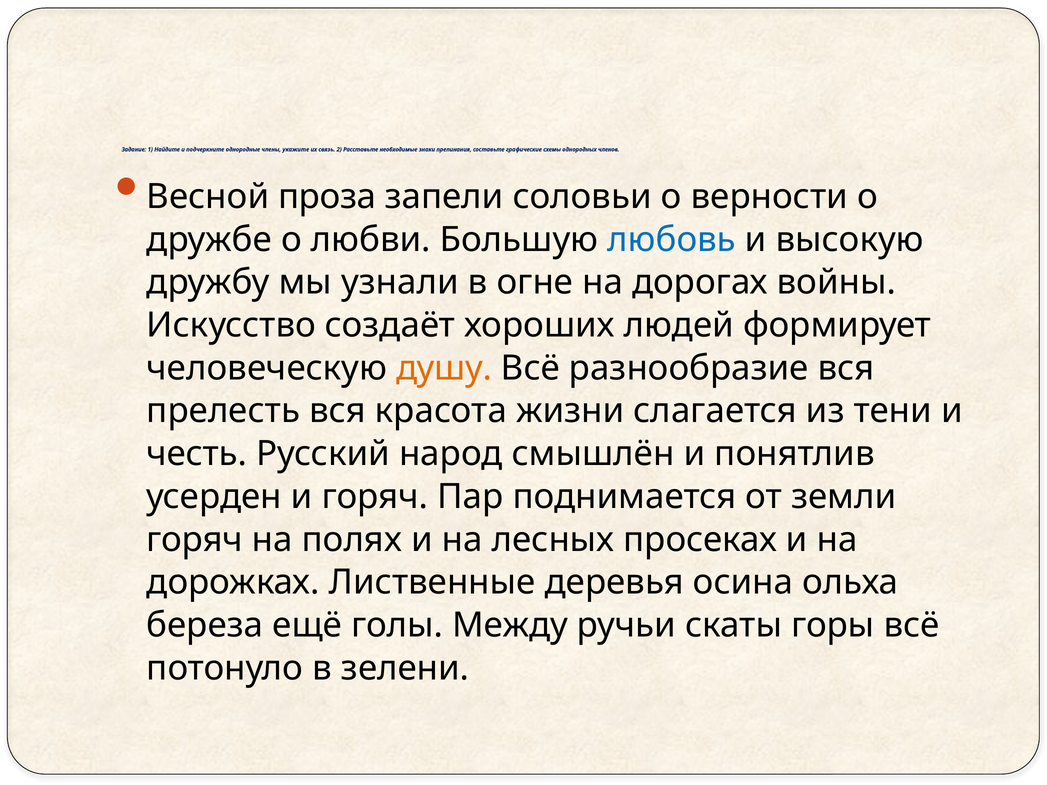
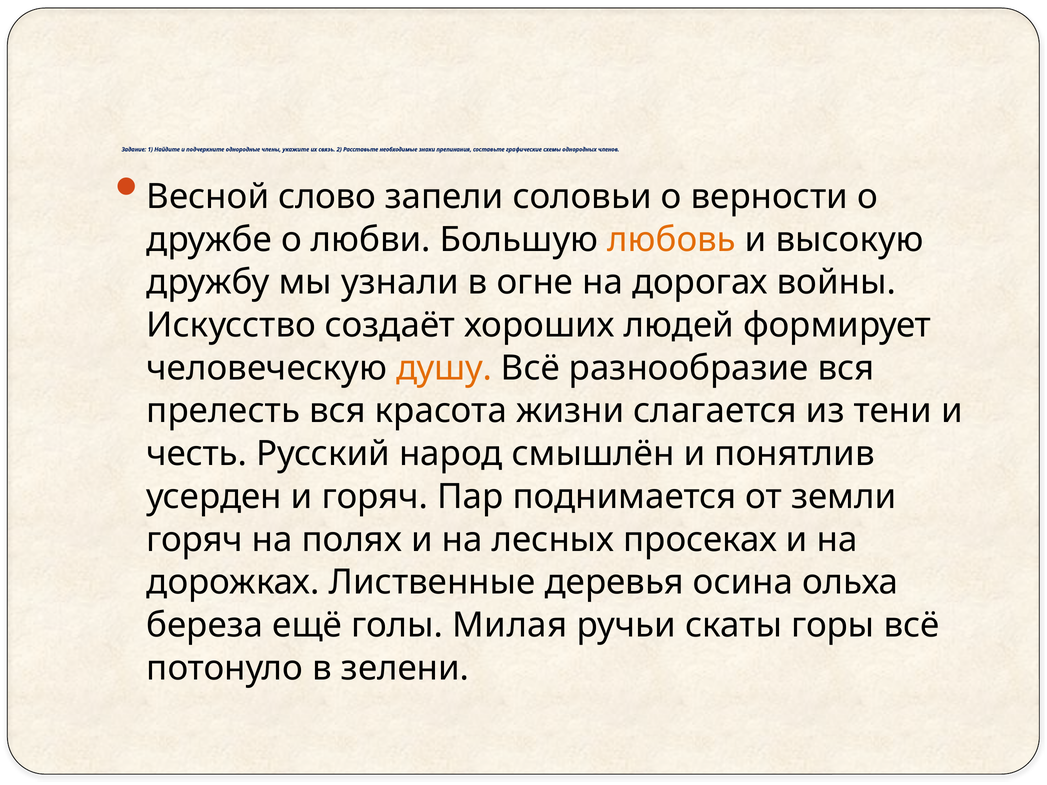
проза: проза -> слово
любовь colour: blue -> orange
Между: Между -> Милая
